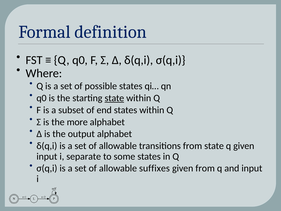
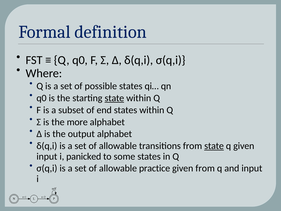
state at (214, 146) underline: none -> present
separate: separate -> panicked
suffixes: suffixes -> practice
